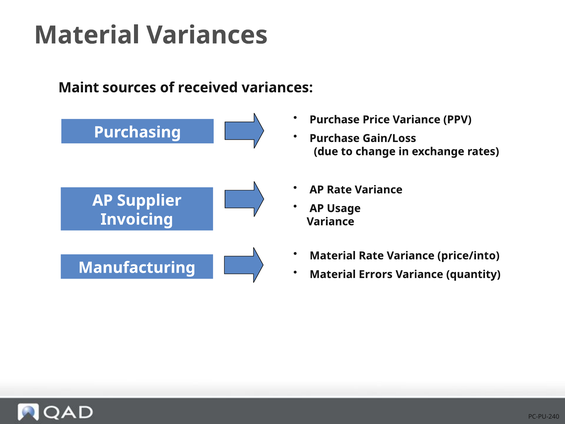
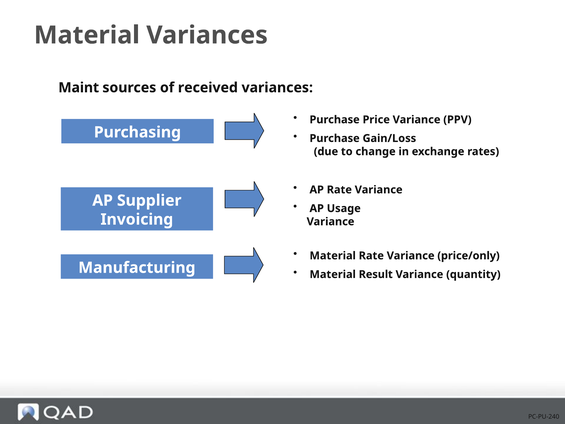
price/into: price/into -> price/only
Errors: Errors -> Result
